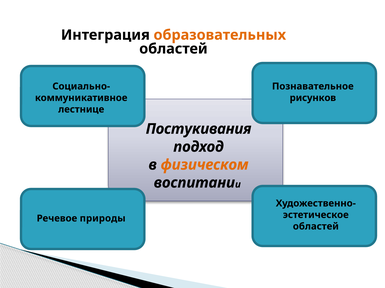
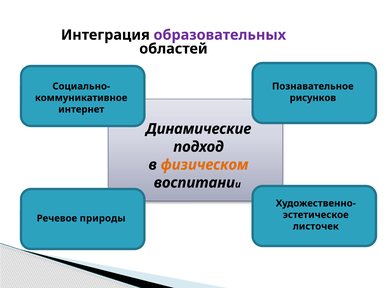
образовательных colour: orange -> purple
лестнице: лестнице -> интернет
Постукивания: Постукивания -> Динамические
областей at (316, 227): областей -> листочек
